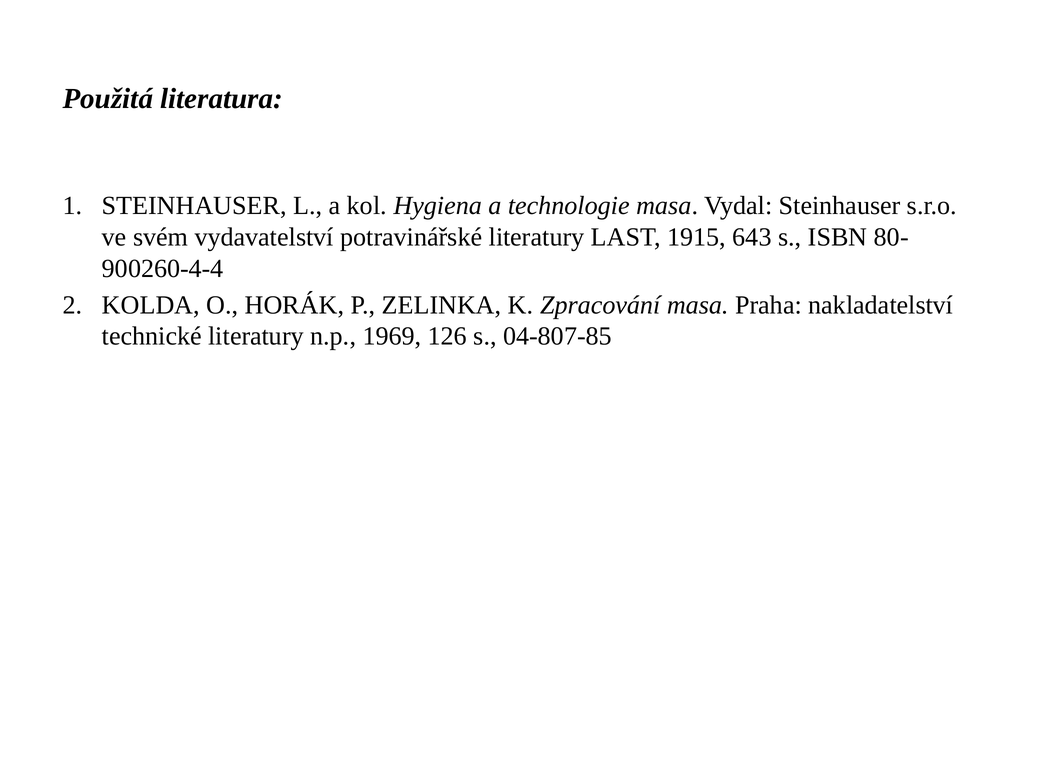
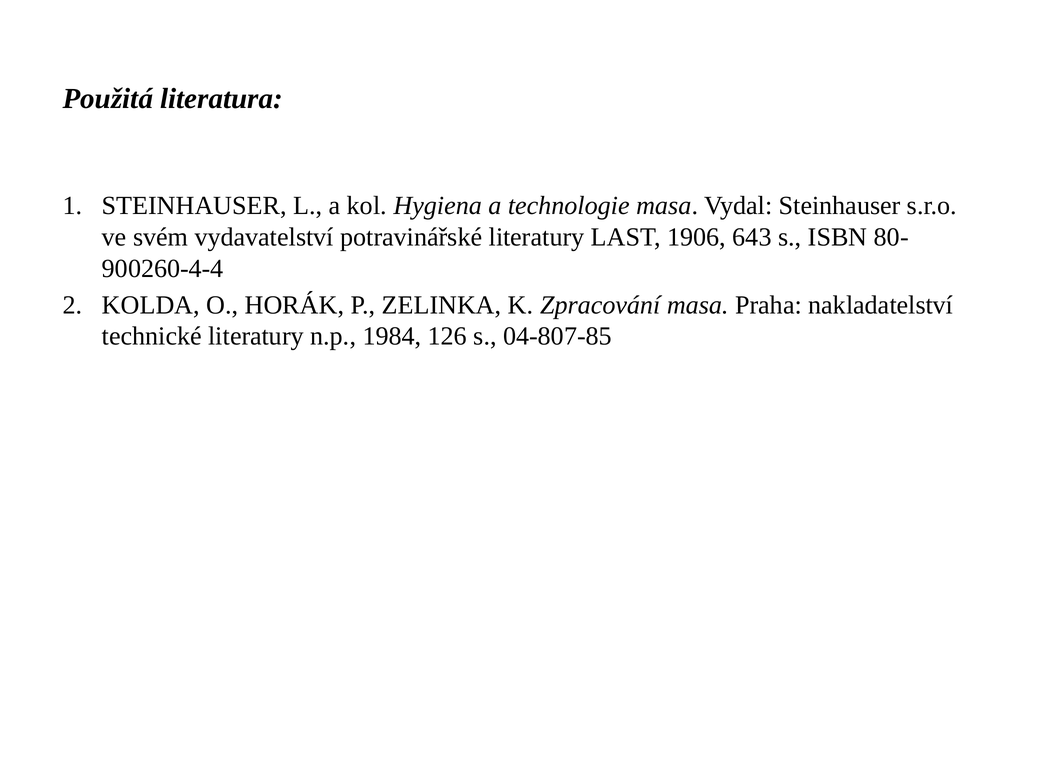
1915: 1915 -> 1906
1969: 1969 -> 1984
